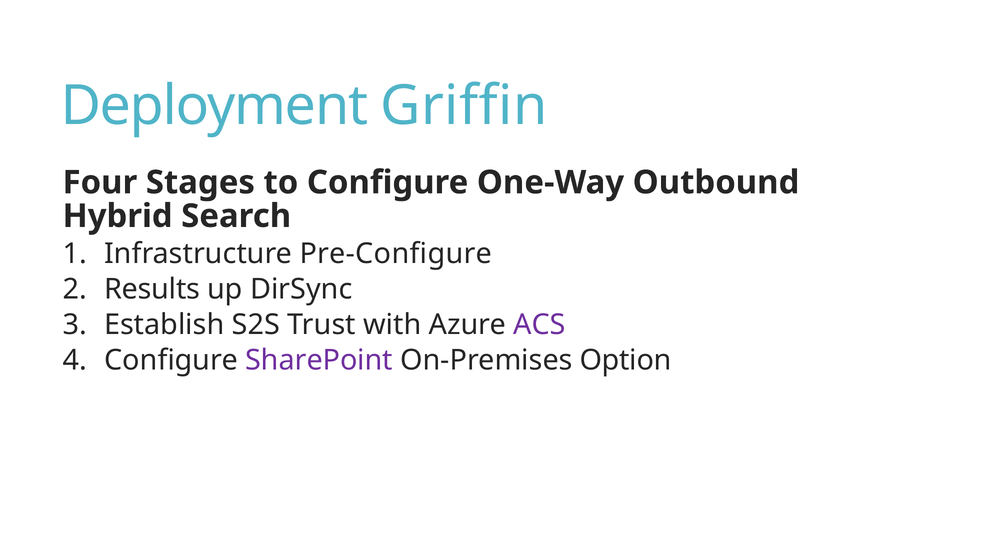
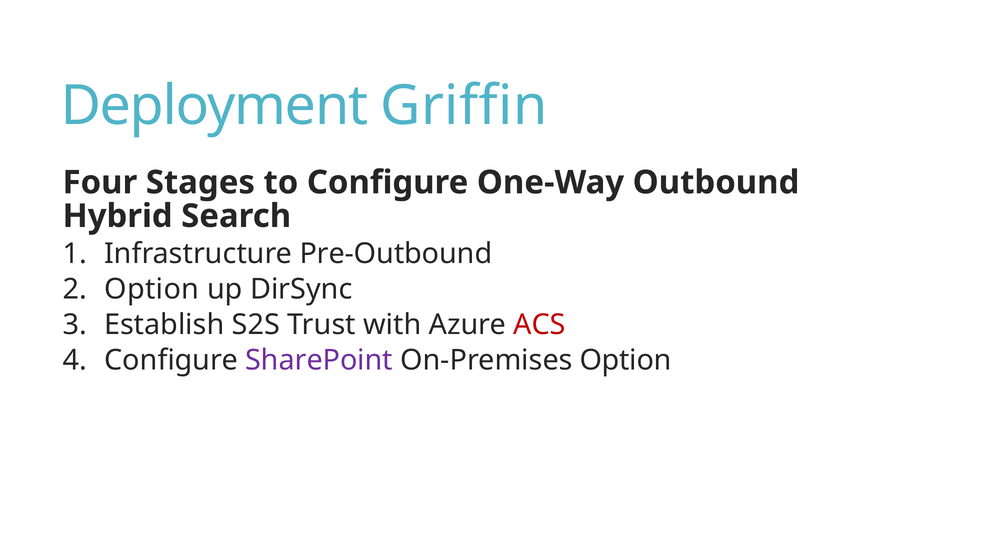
Pre-Configure: Pre-Configure -> Pre-Outbound
Results at (152, 289): Results -> Option
ACS colour: purple -> red
